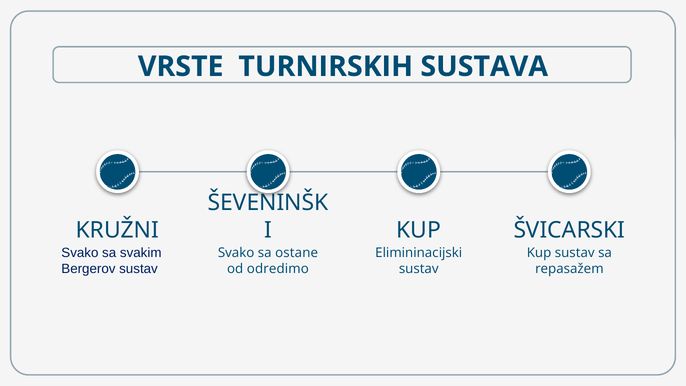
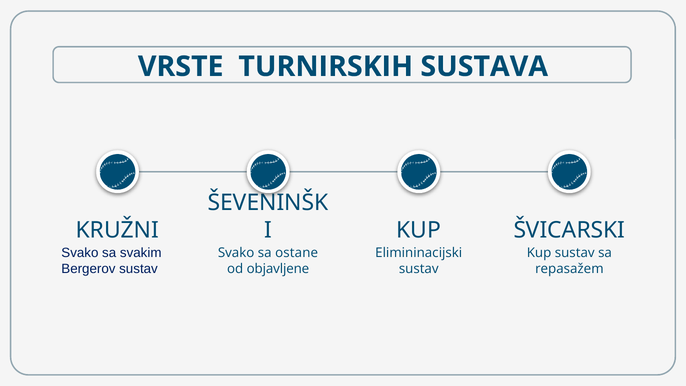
odredimo: odredimo -> objavljene
